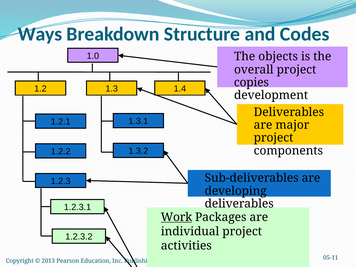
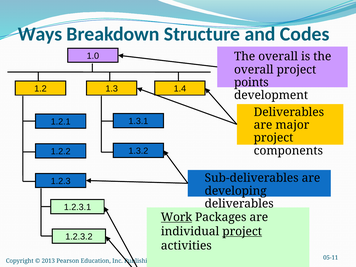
objects at (278, 56): objects -> overall
copies: copies -> points
project at (242, 231) underline: none -> present
